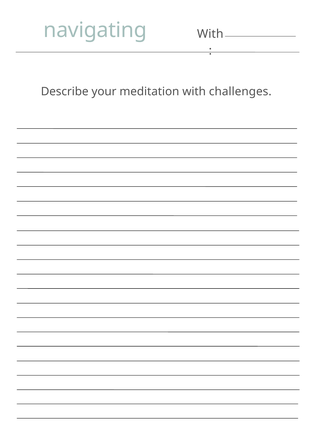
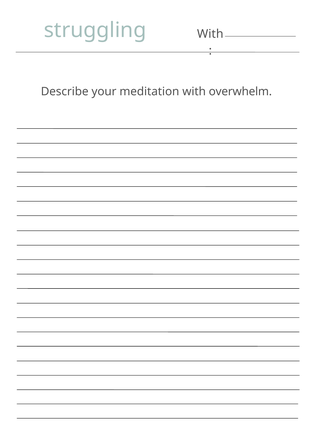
navigating: navigating -> struggling
challenges: challenges -> overwhelm
